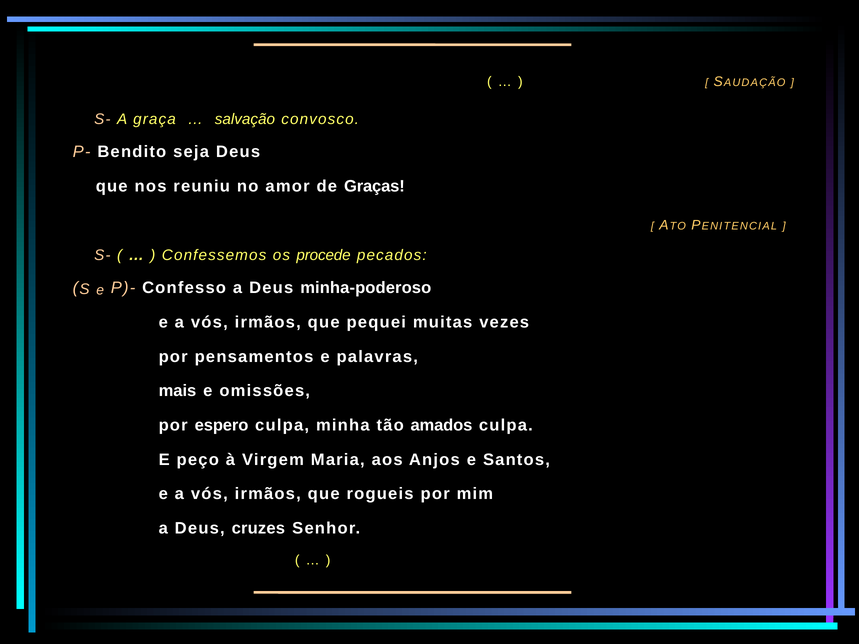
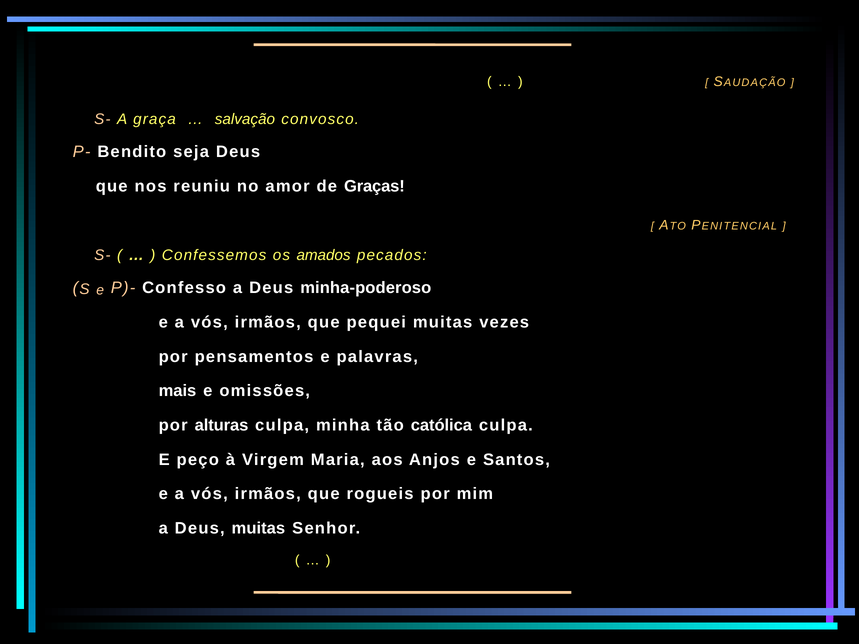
procede: procede -> amados
espero: espero -> alturas
amados: amados -> católica
Deus cruzes: cruzes -> muitas
